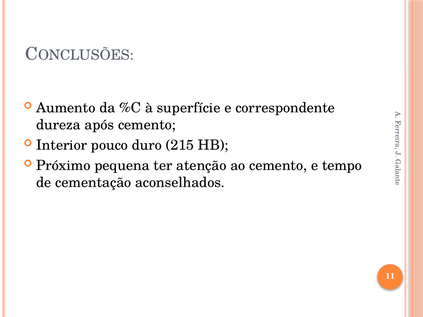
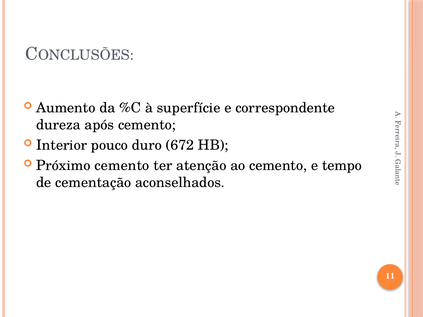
215: 215 -> 672
Próximo pequena: pequena -> cemento
